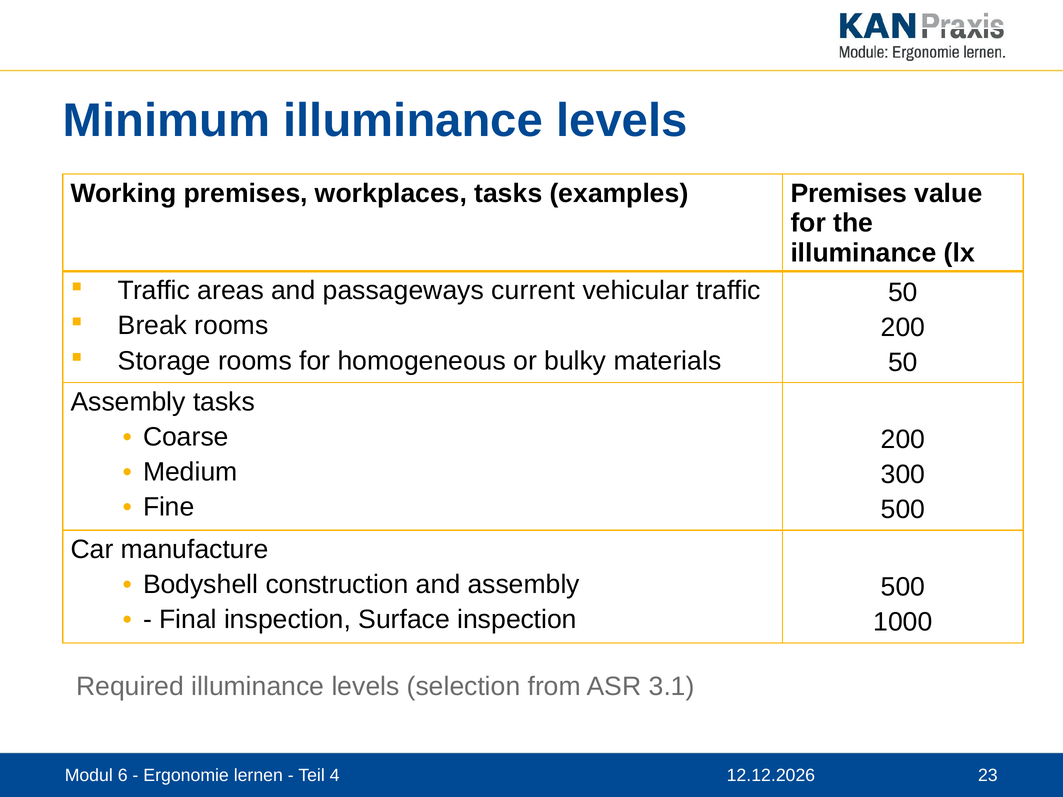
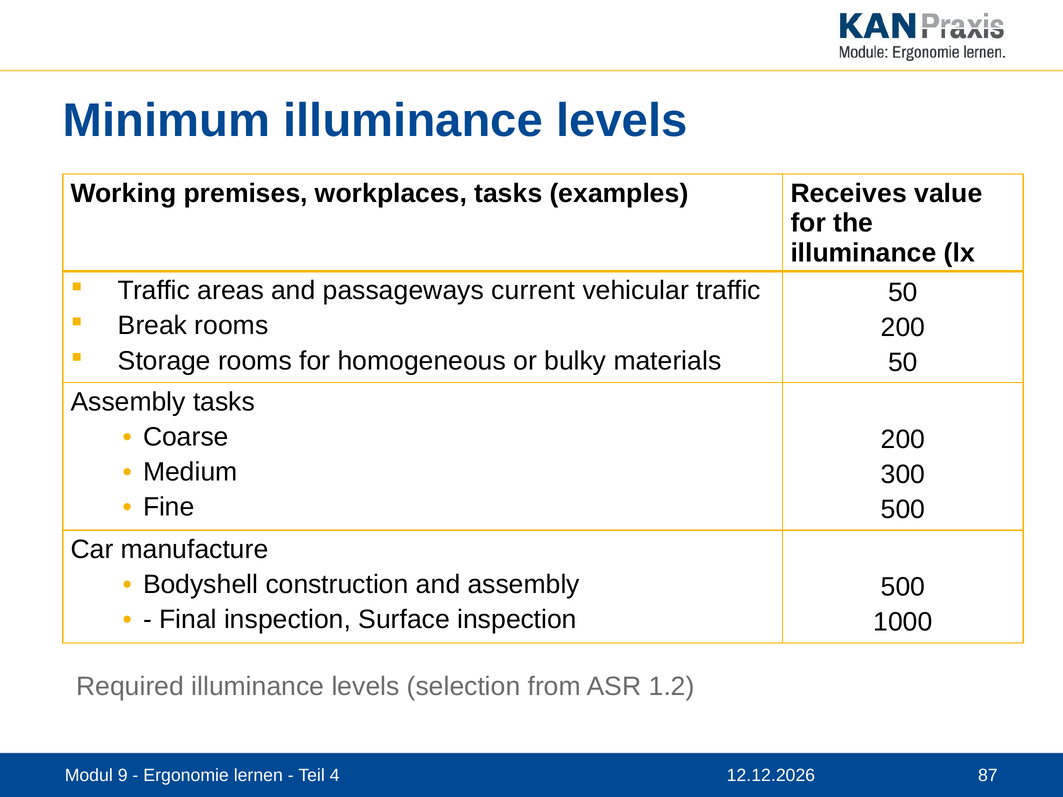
examples Premises: Premises -> Receives
3.1: 3.1 -> 1.2
6: 6 -> 9
23: 23 -> 87
